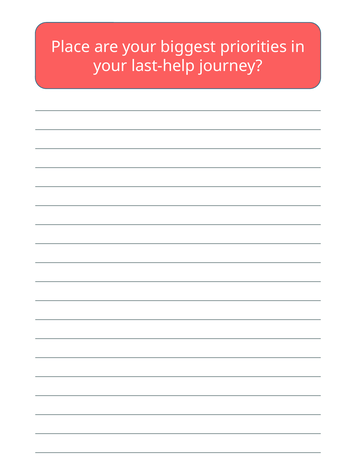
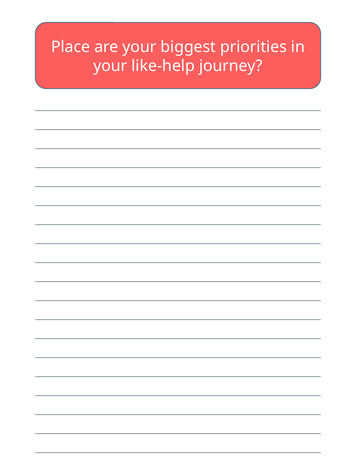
last-help: last-help -> like-help
